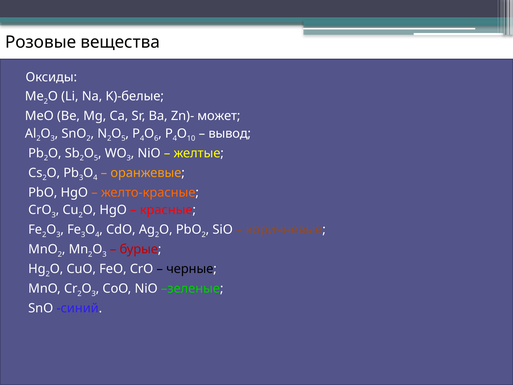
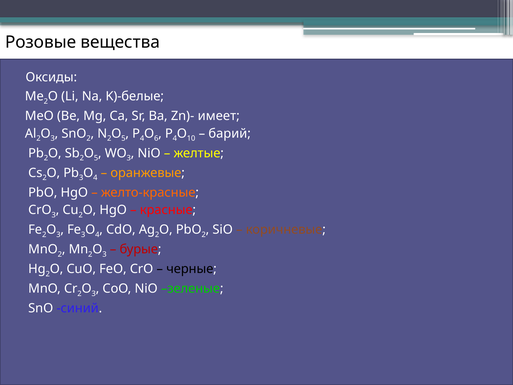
может: может -> имеет
вывод: вывод -> барий
